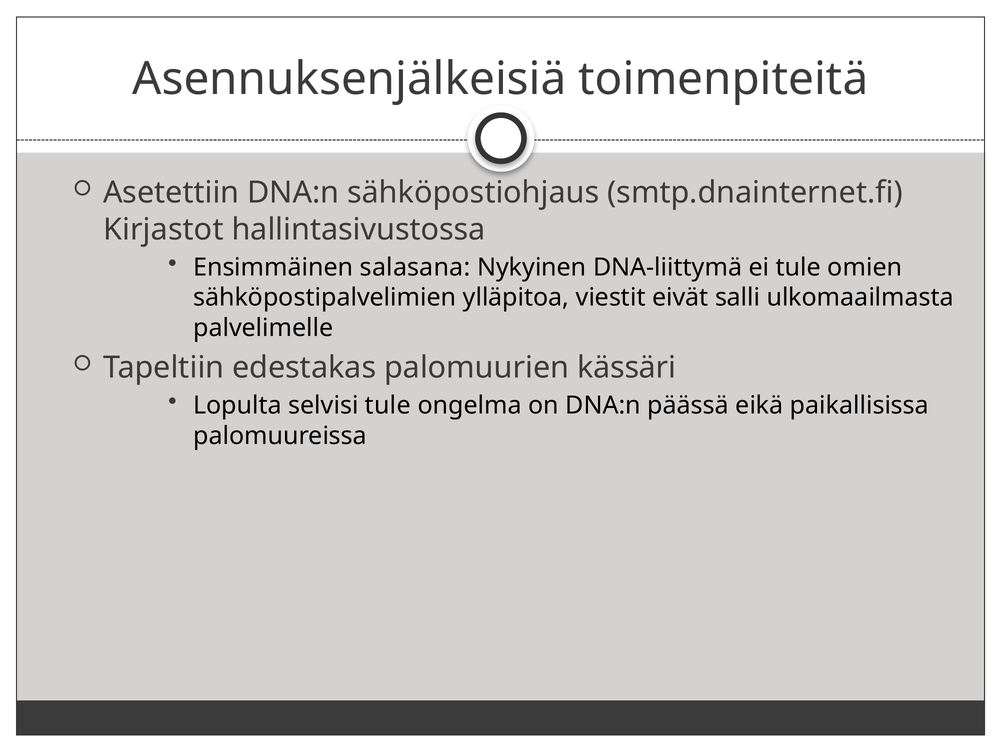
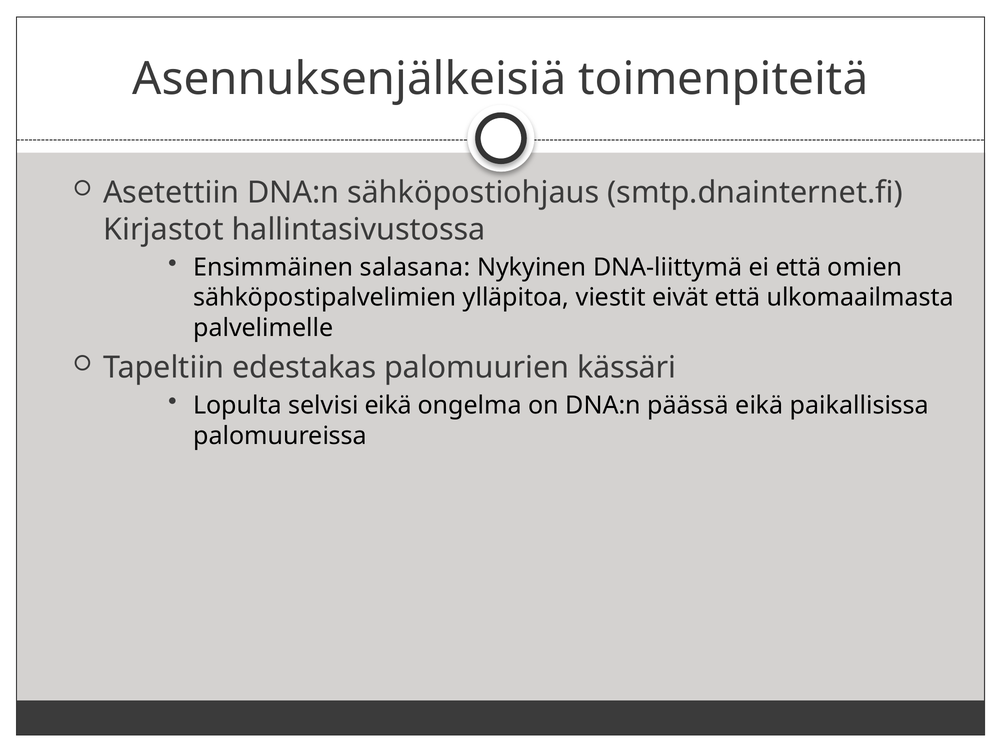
ei tule: tule -> että
eivät salli: salli -> että
selvisi tule: tule -> eikä
